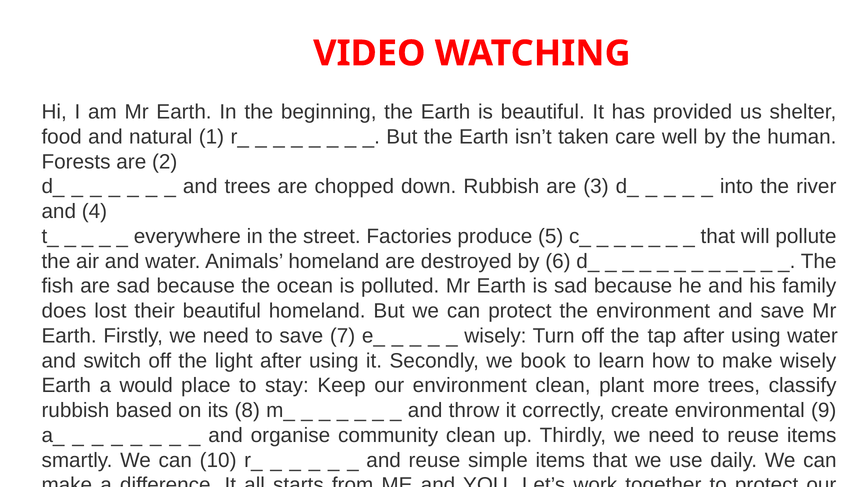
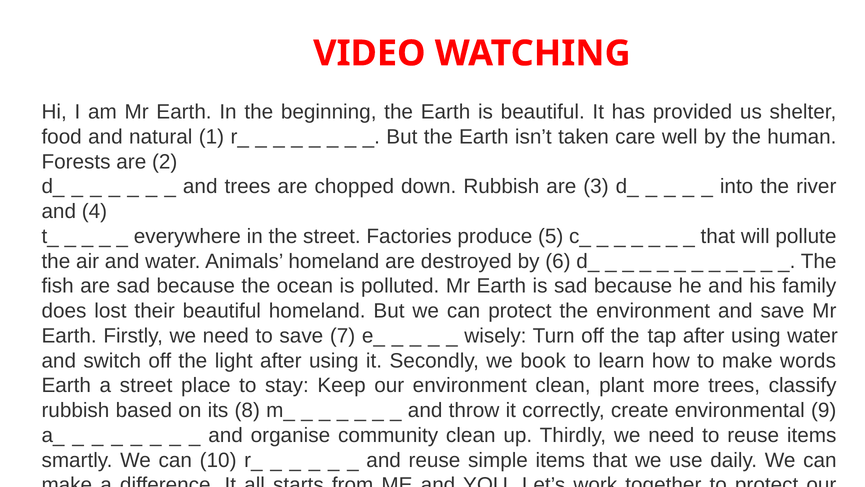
make wisely: wisely -> words
a would: would -> street
